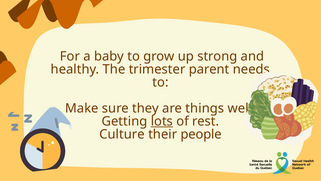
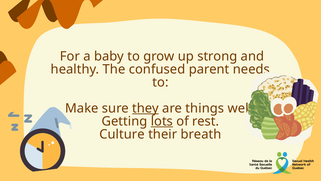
trimester: trimester -> confused
they underline: none -> present
people: people -> breath
